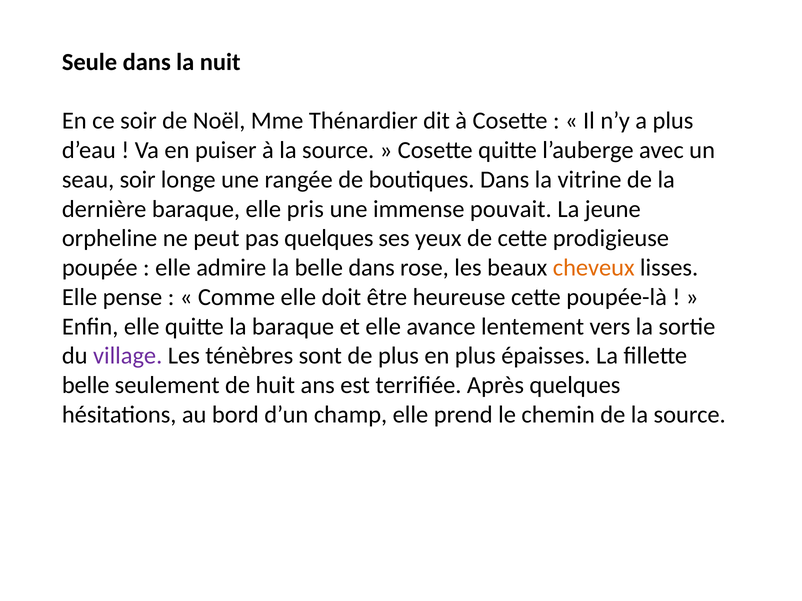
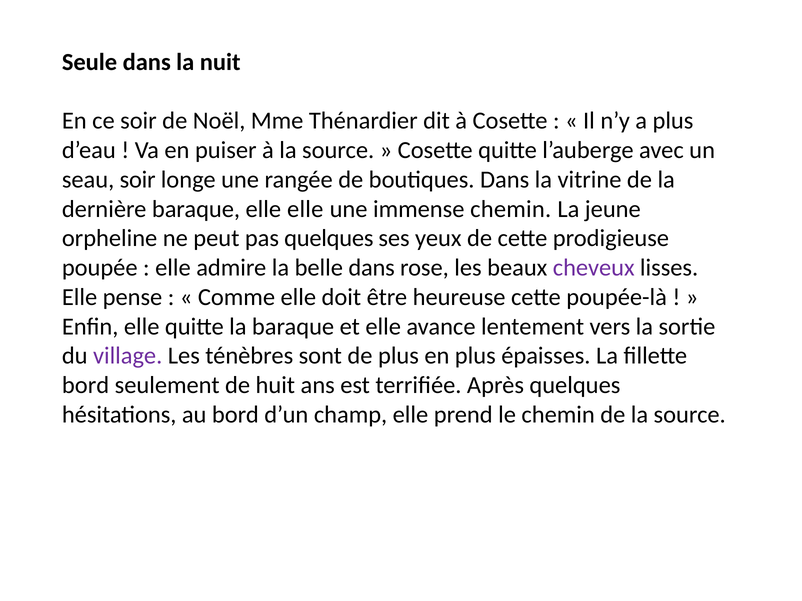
elle pris: pris -> elle
immense pouvait: pouvait -> chemin
cheveux colour: orange -> purple
belle at (86, 386): belle -> bord
